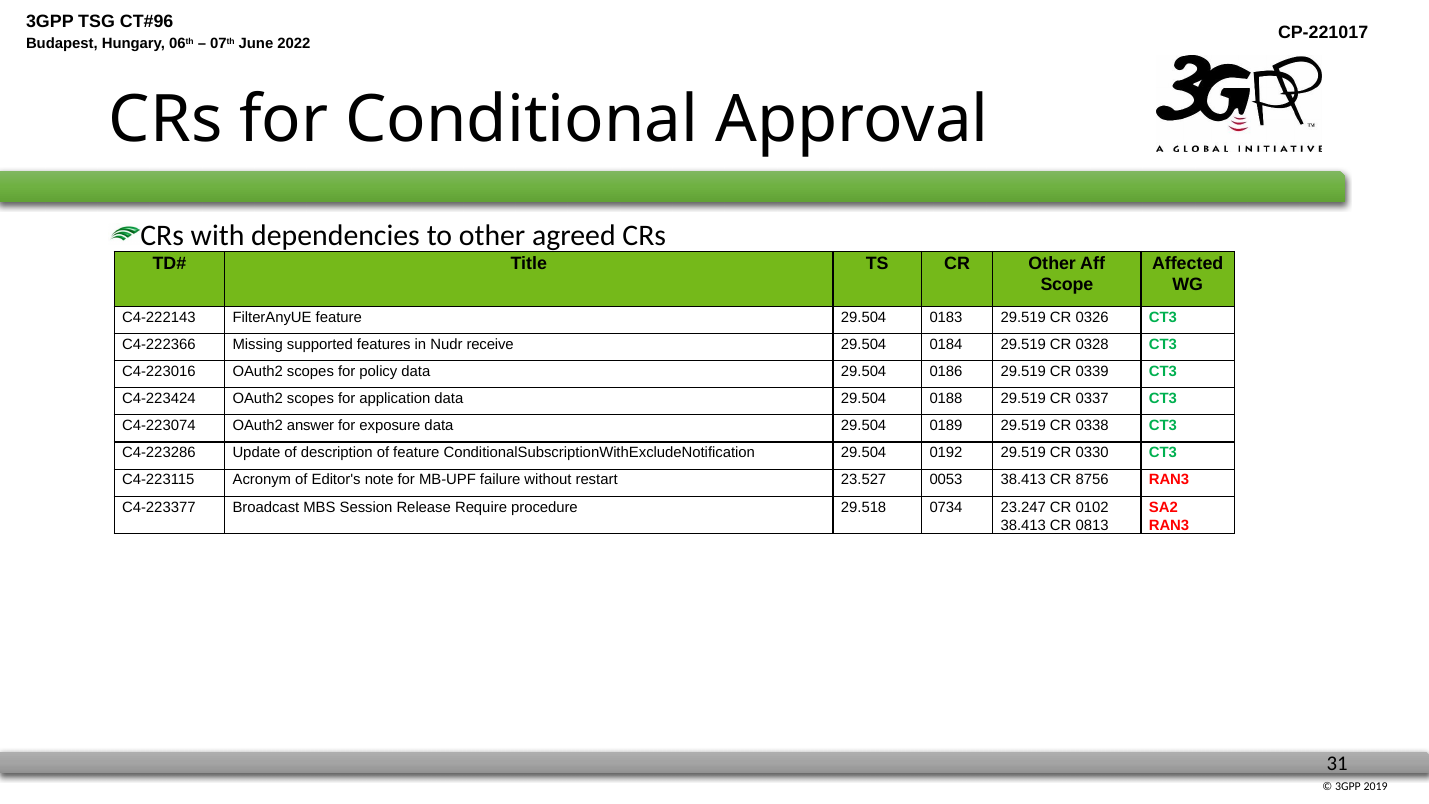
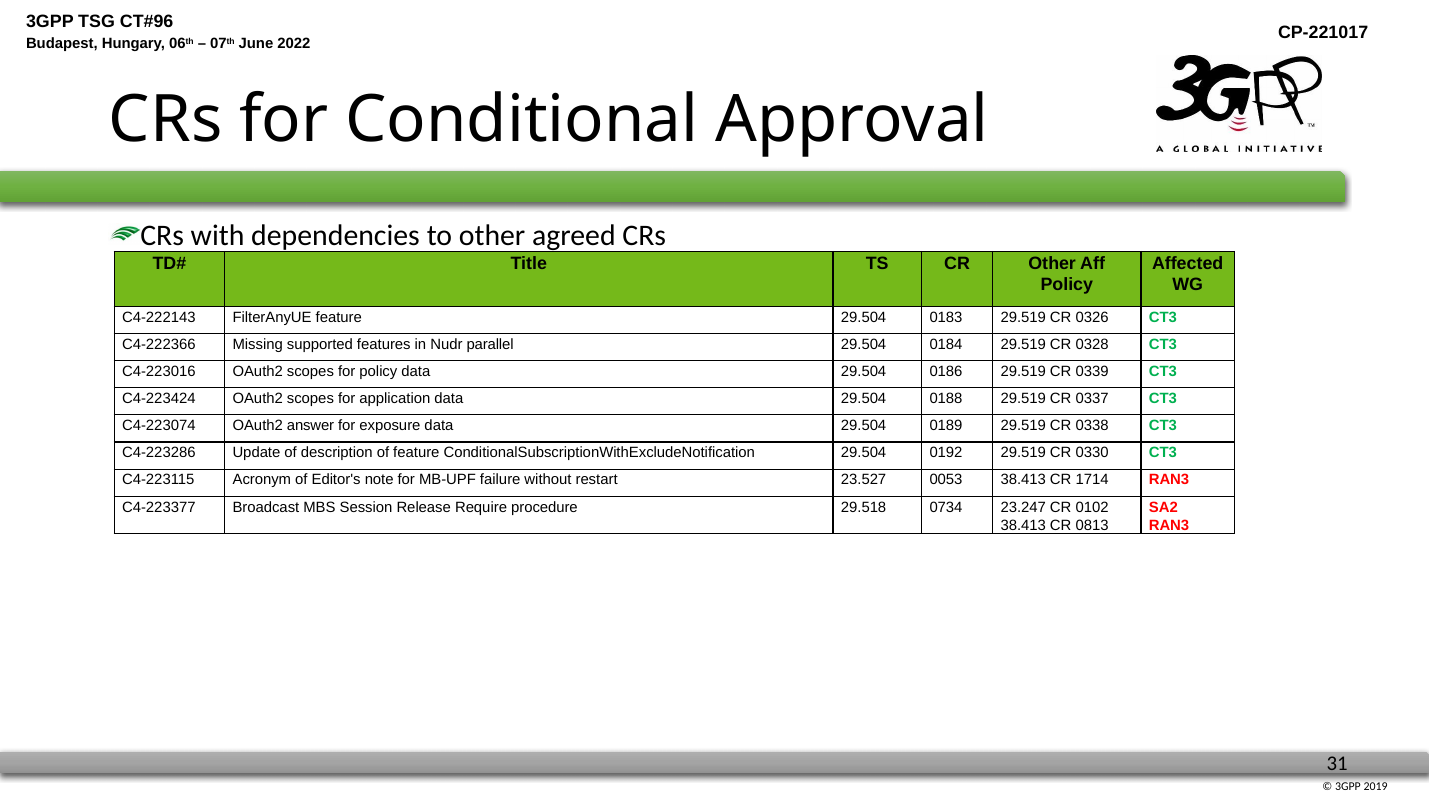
Scope at (1067, 285): Scope -> Policy
receive: receive -> parallel
8756: 8756 -> 1714
